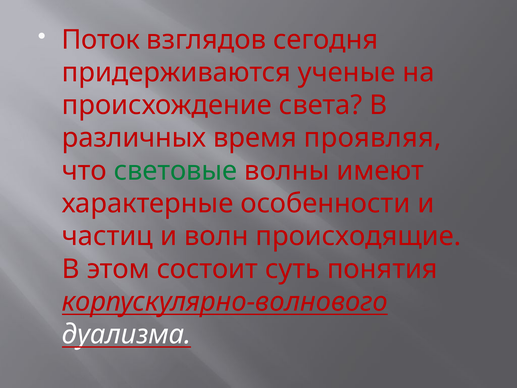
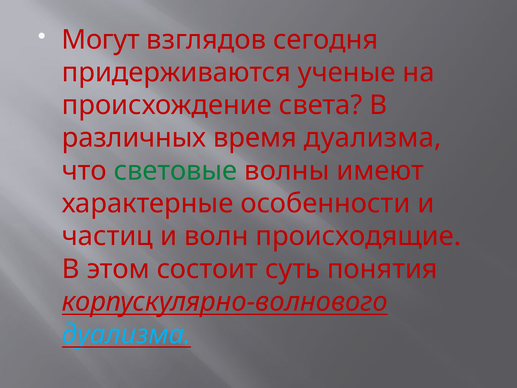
Поток: Поток -> Могут
время проявляя: проявляя -> дуализма
дуализма at (127, 334) colour: white -> light blue
